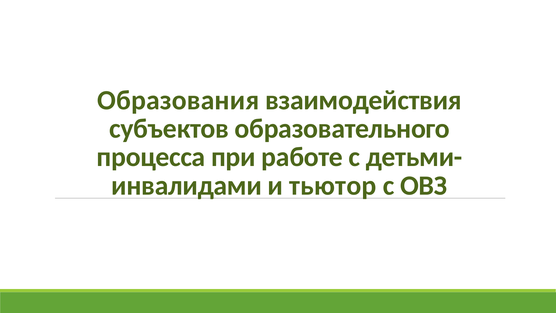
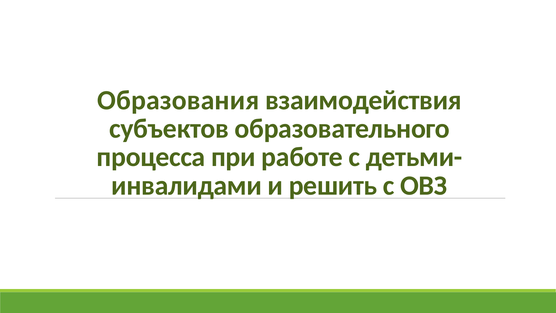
тьютор: тьютор -> решить
